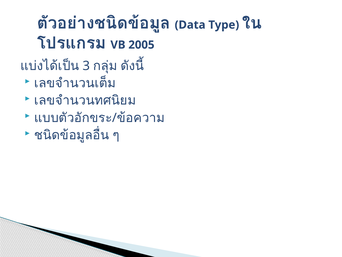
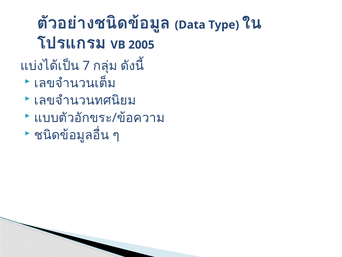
3: 3 -> 7
